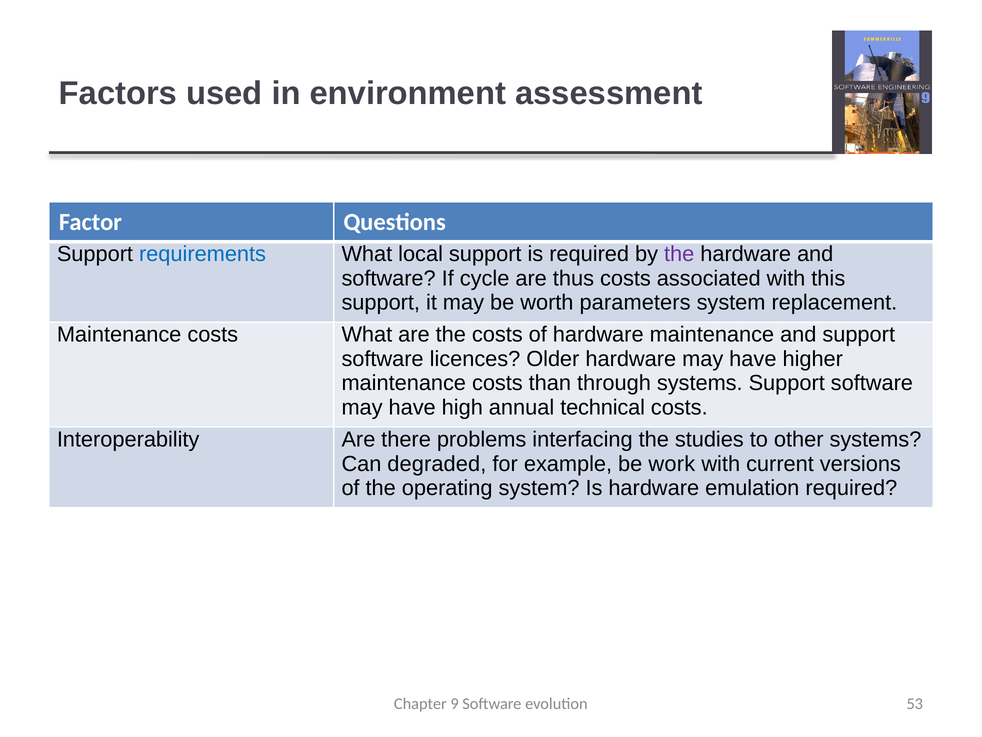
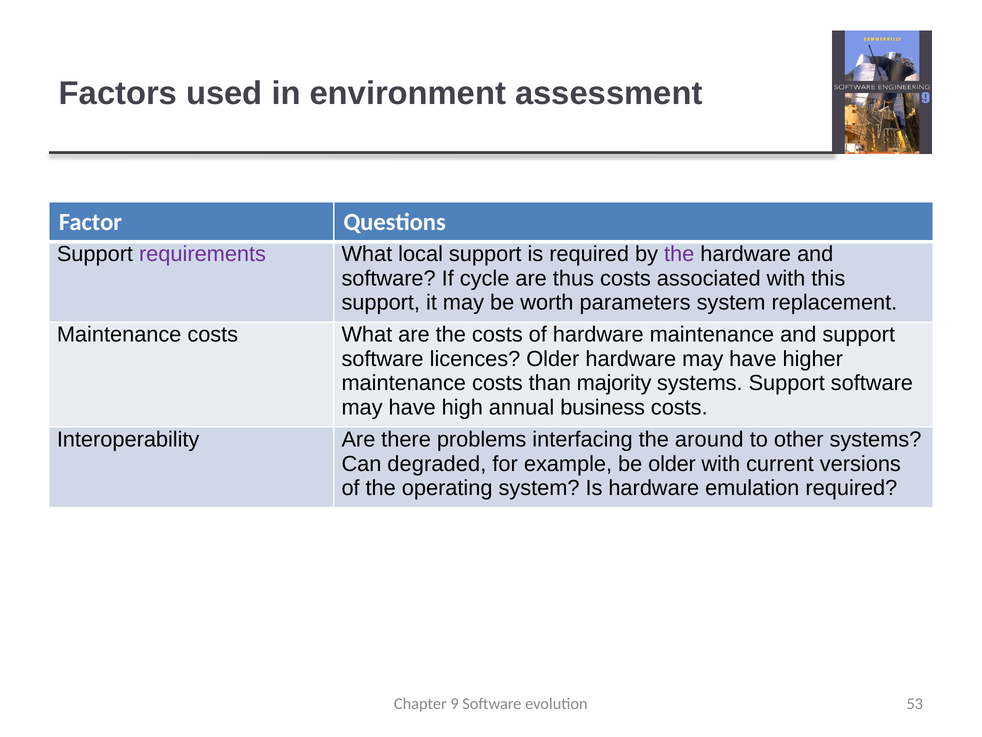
requirements colour: blue -> purple
through: through -> majority
technical: technical -> business
studies: studies -> around
be work: work -> older
